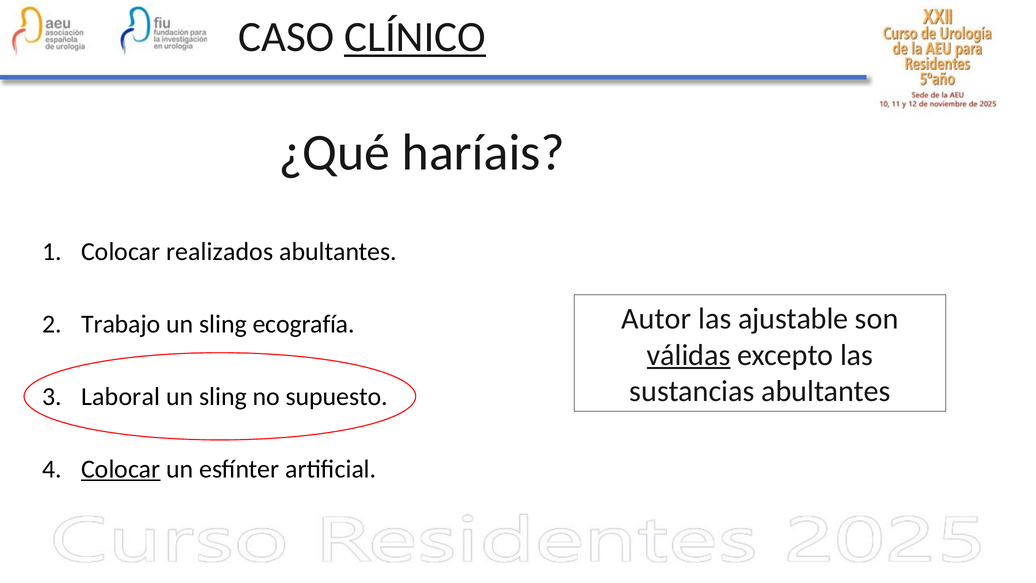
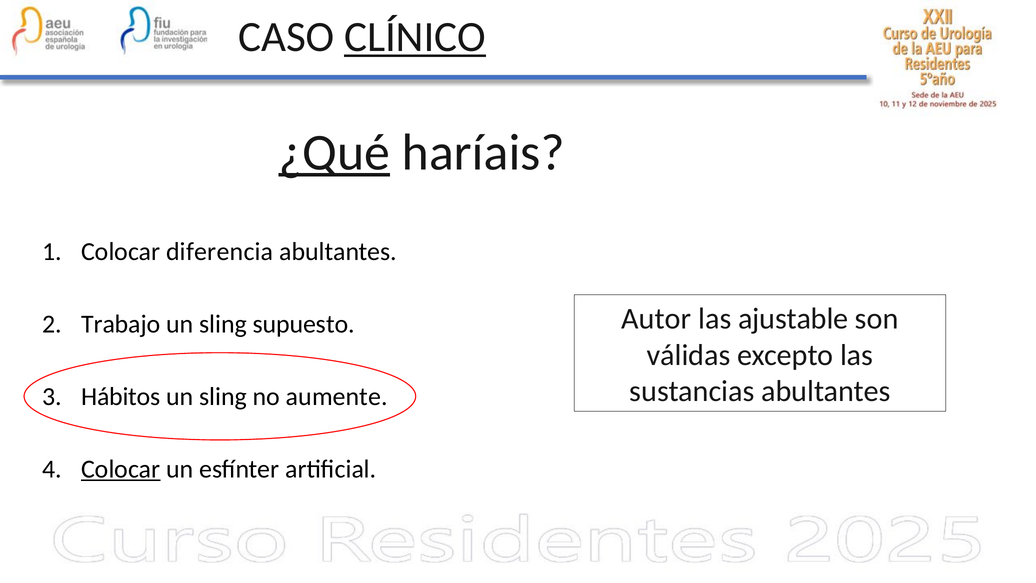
¿Qué underline: none -> present
realizados: realizados -> diferencia
ecografía: ecografía -> supuesto
válidas underline: present -> none
Laboral: Laboral -> Hábitos
supuesto: supuesto -> aumente
